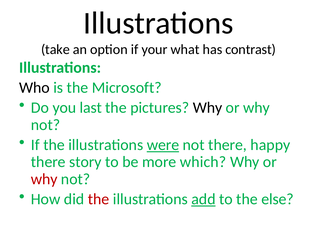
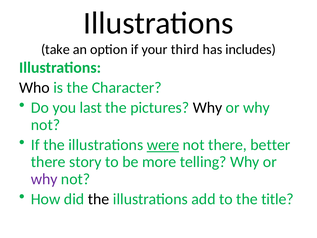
what: what -> third
contrast: contrast -> includes
Microsoft: Microsoft -> Character
happy: happy -> better
which: which -> telling
why at (44, 179) colour: red -> purple
the at (99, 199) colour: red -> black
add underline: present -> none
else: else -> title
